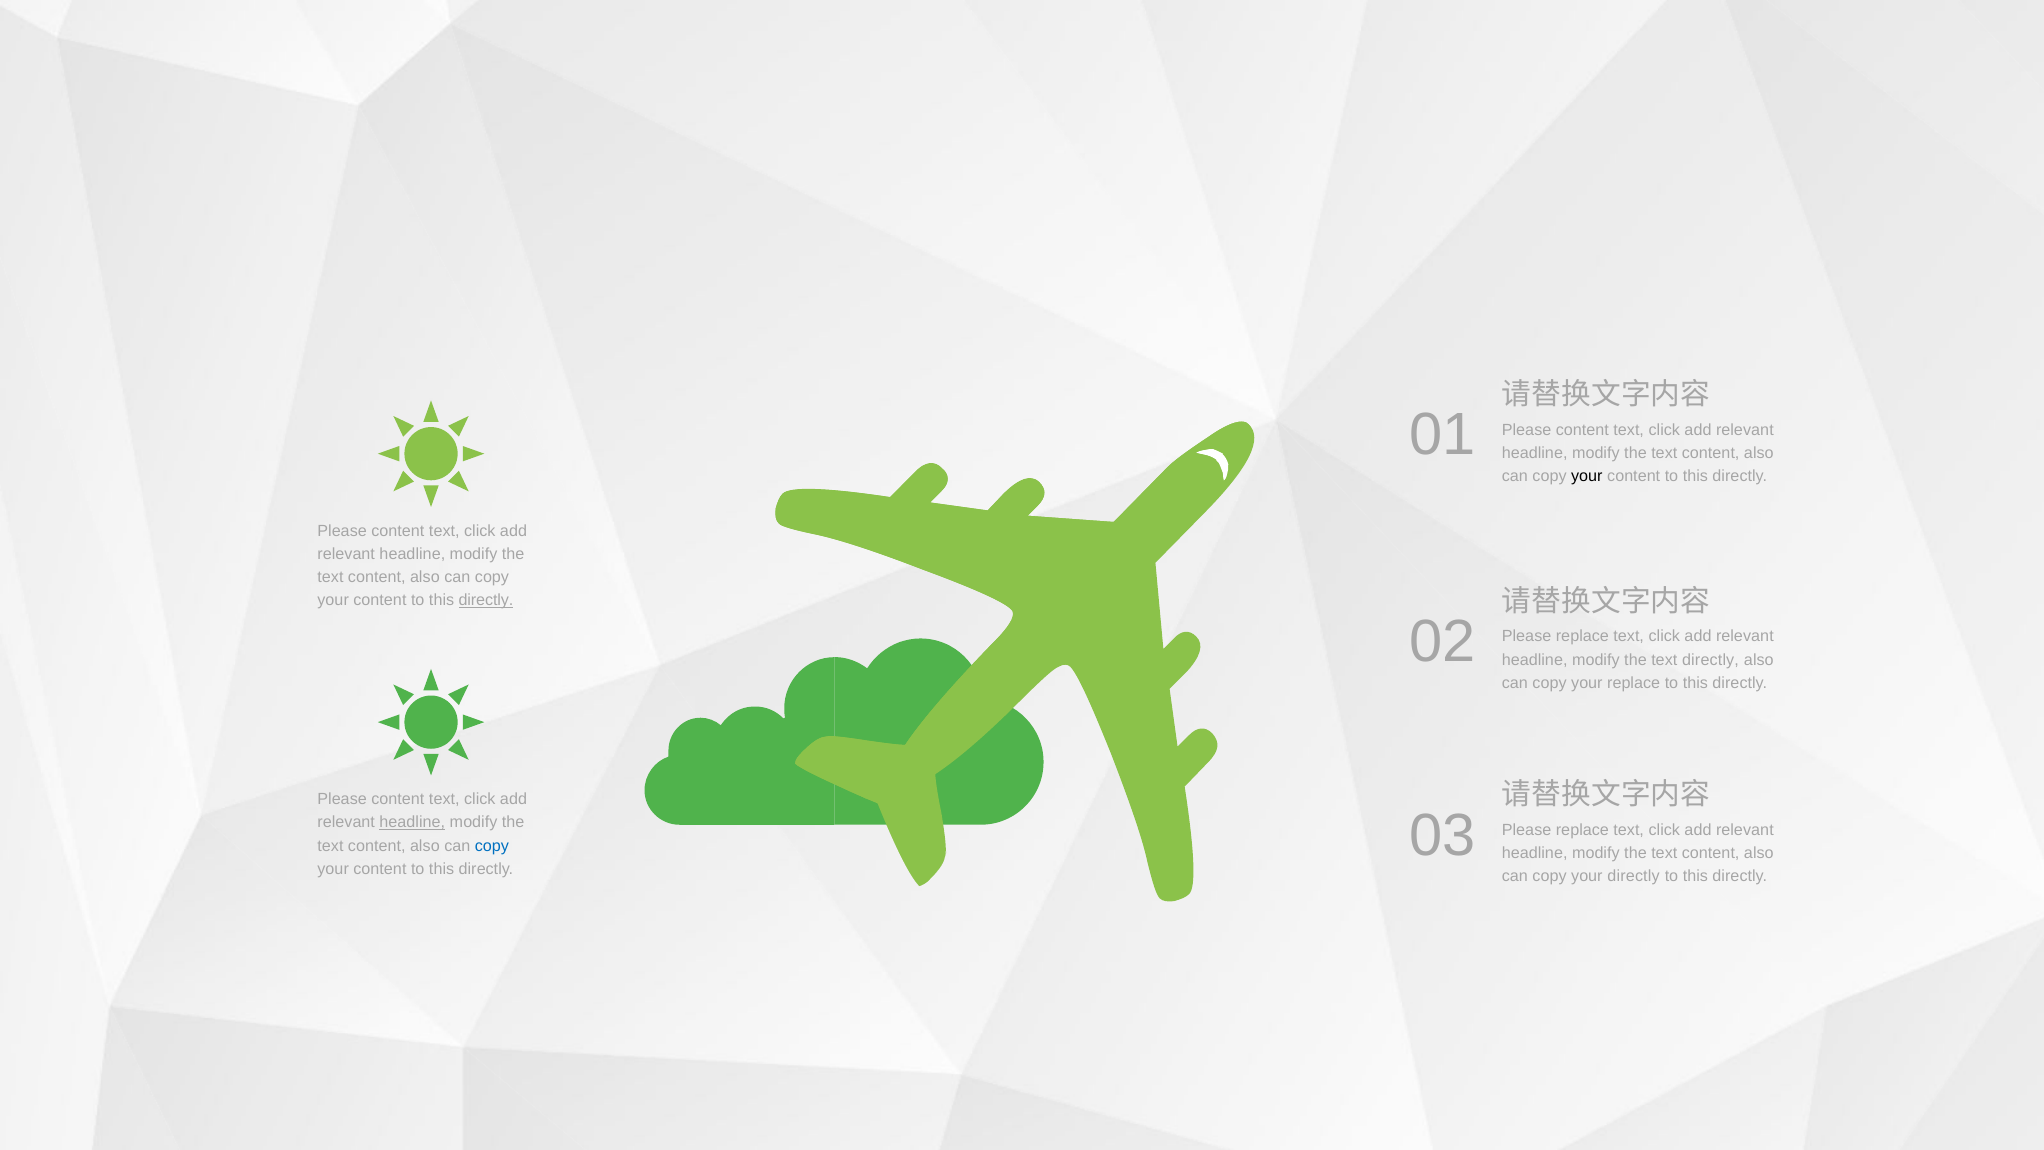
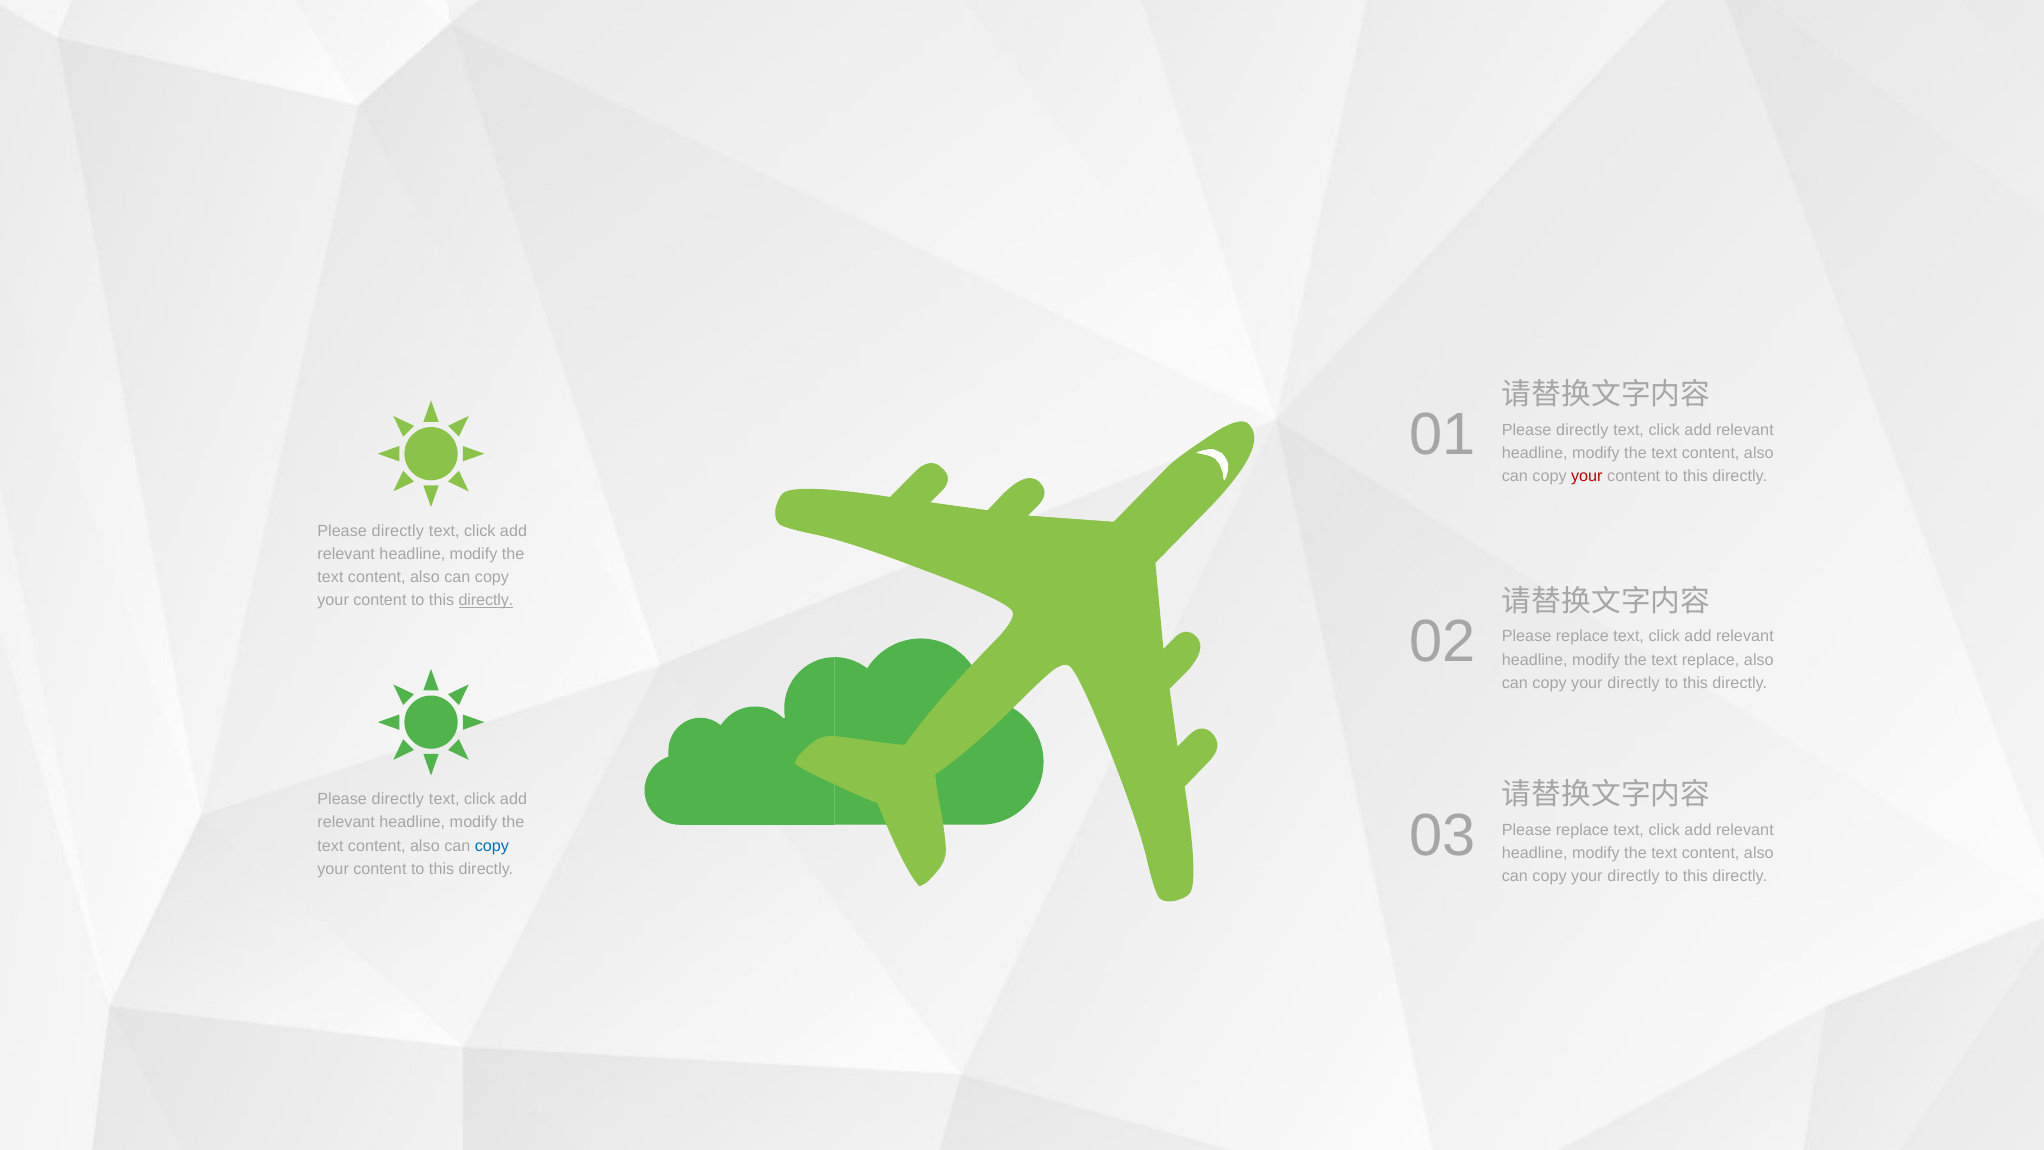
01 Please content: content -> directly
your at (1587, 476) colour: black -> red
content at (398, 531): content -> directly
text directly: directly -> replace
replace at (1634, 683): replace -> directly
content at (398, 799): content -> directly
headline at (412, 822) underline: present -> none
